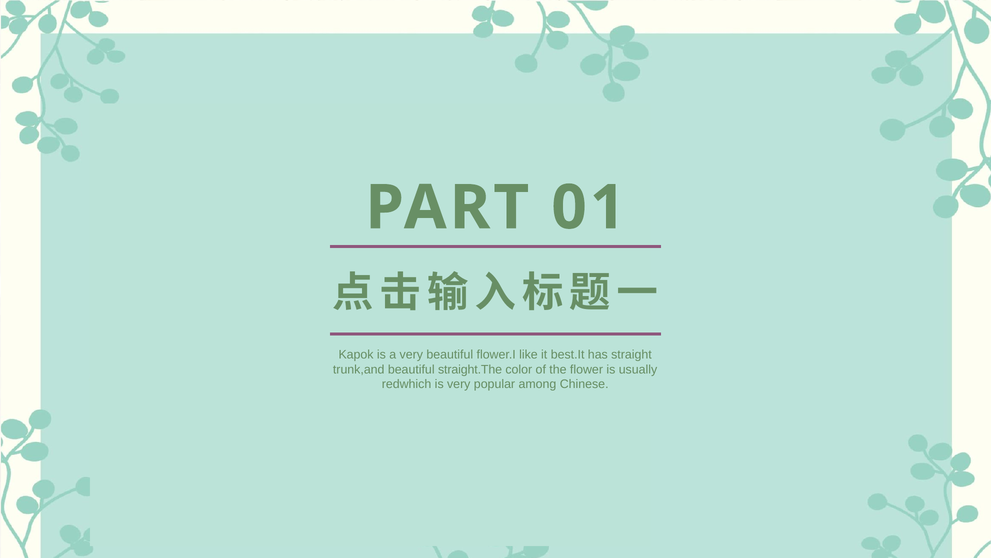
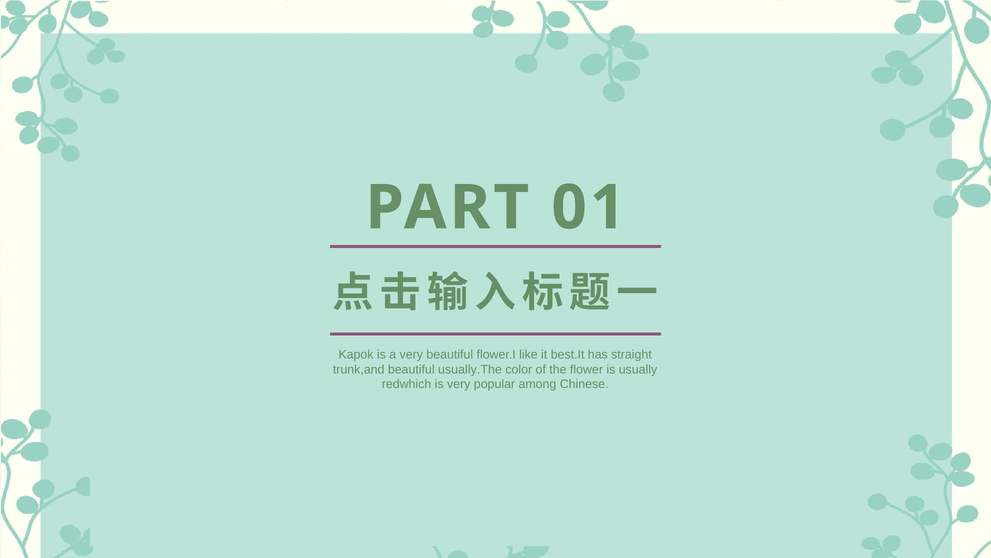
straight.The: straight.The -> usually.The
